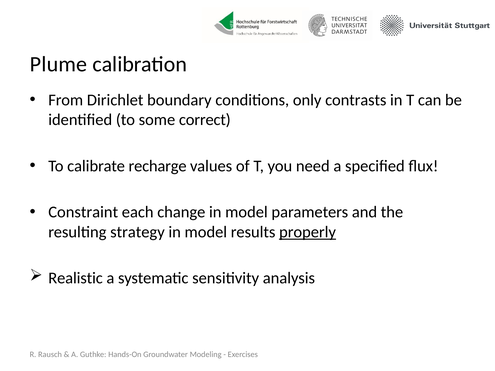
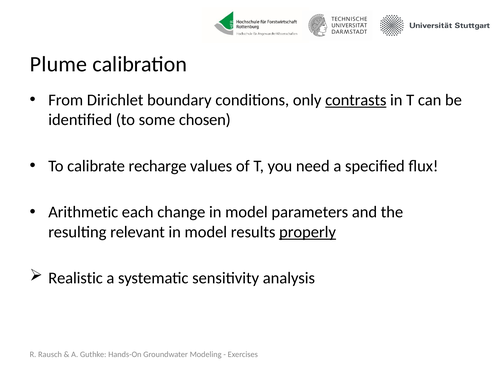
contrasts underline: none -> present
correct: correct -> chosen
Constraint: Constraint -> Arithmetic
strategy: strategy -> relevant
